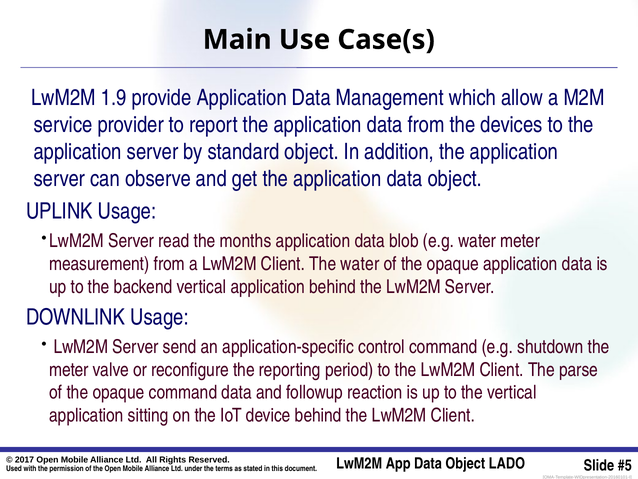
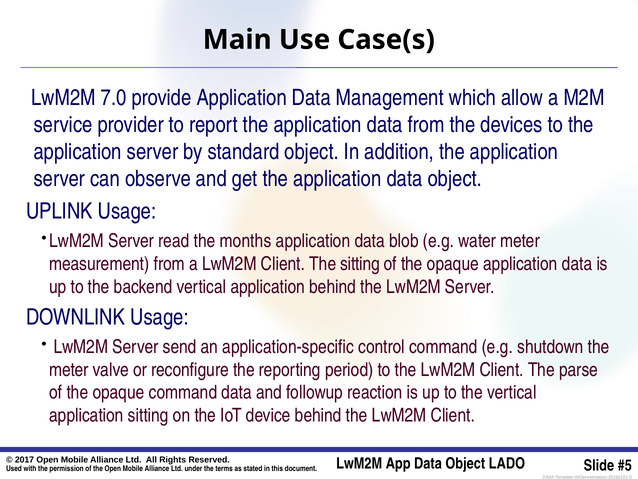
1.9: 1.9 -> 7.0
The water: water -> sitting
